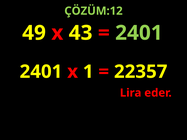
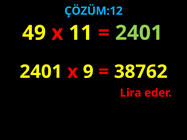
ÇÖZÜM:12 colour: light green -> light blue
43: 43 -> 11
1: 1 -> 9
22357: 22357 -> 38762
